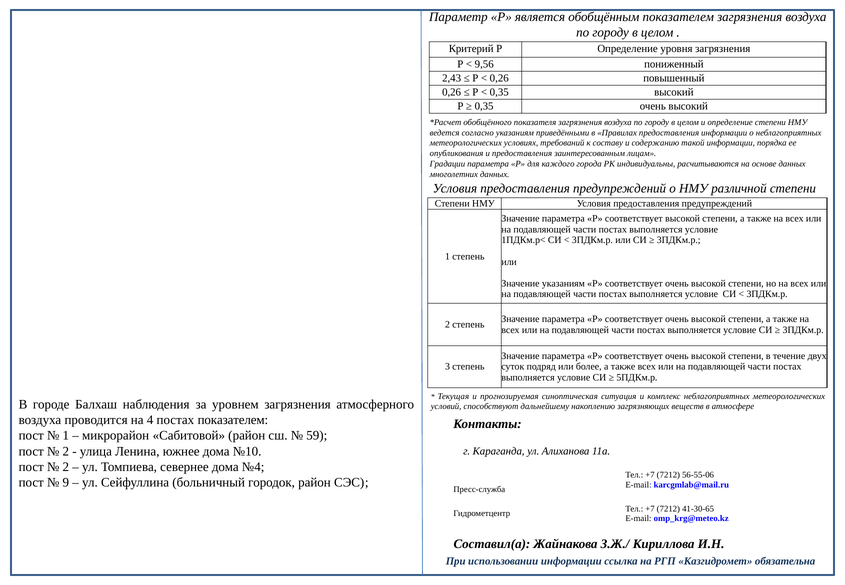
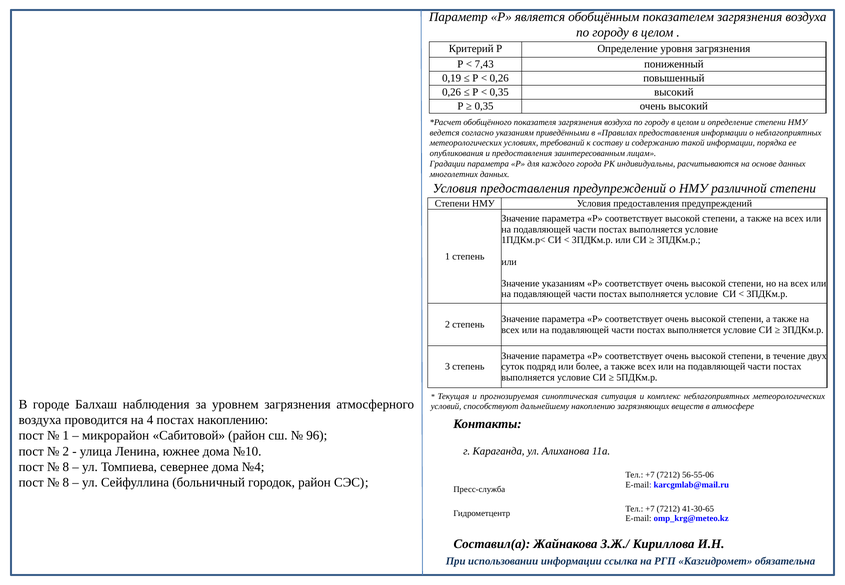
9,56: 9,56 -> 7,43
2,43: 2,43 -> 0,19
постах показателем: показателем -> накоплению
59: 59 -> 96
2 at (66, 467): 2 -> 8
9 at (66, 483): 9 -> 8
